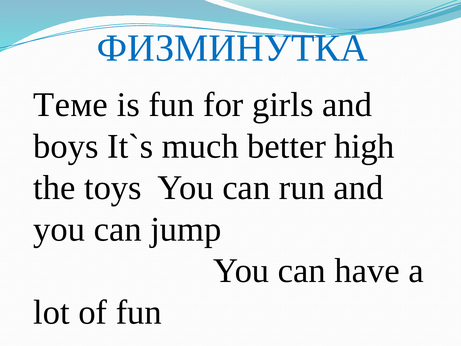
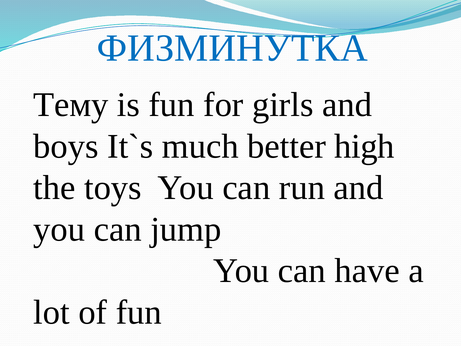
Теме: Теме -> Тему
